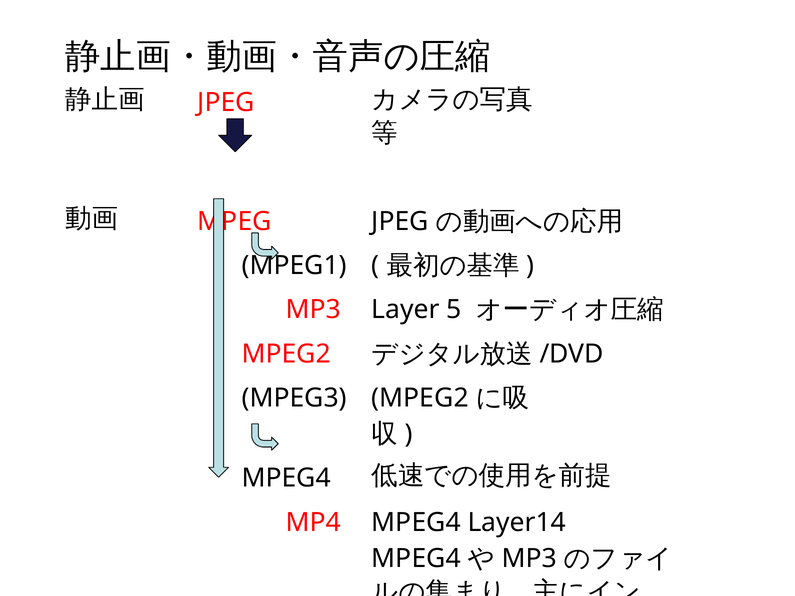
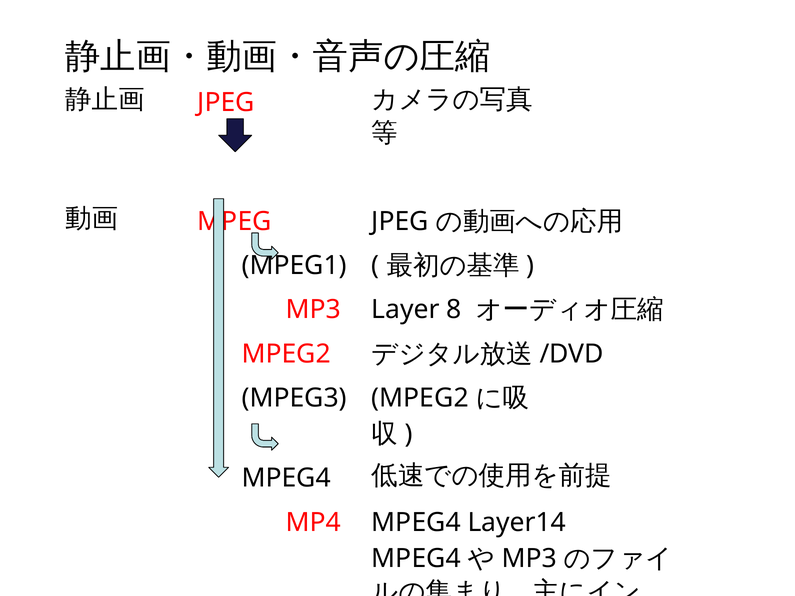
5: 5 -> 8
